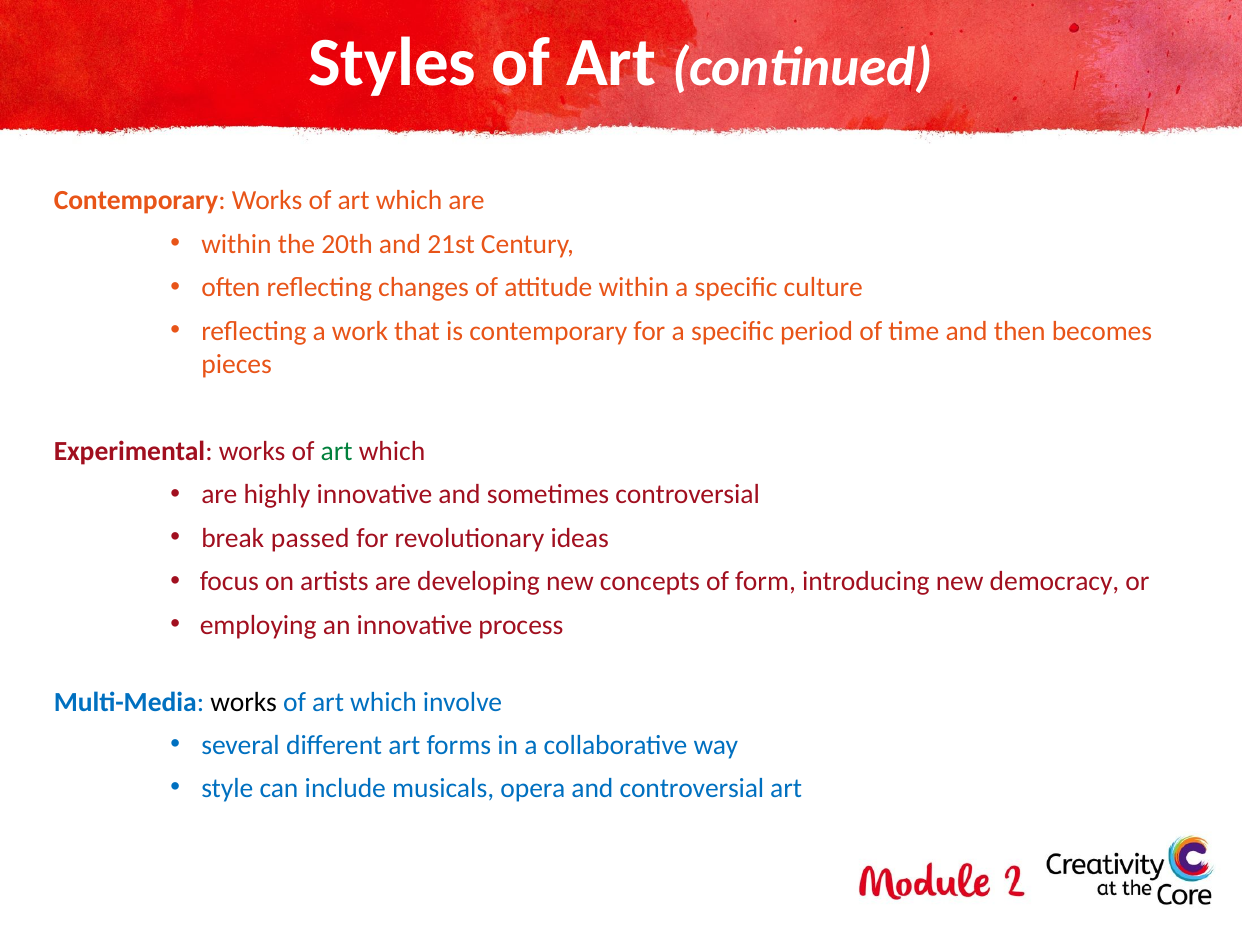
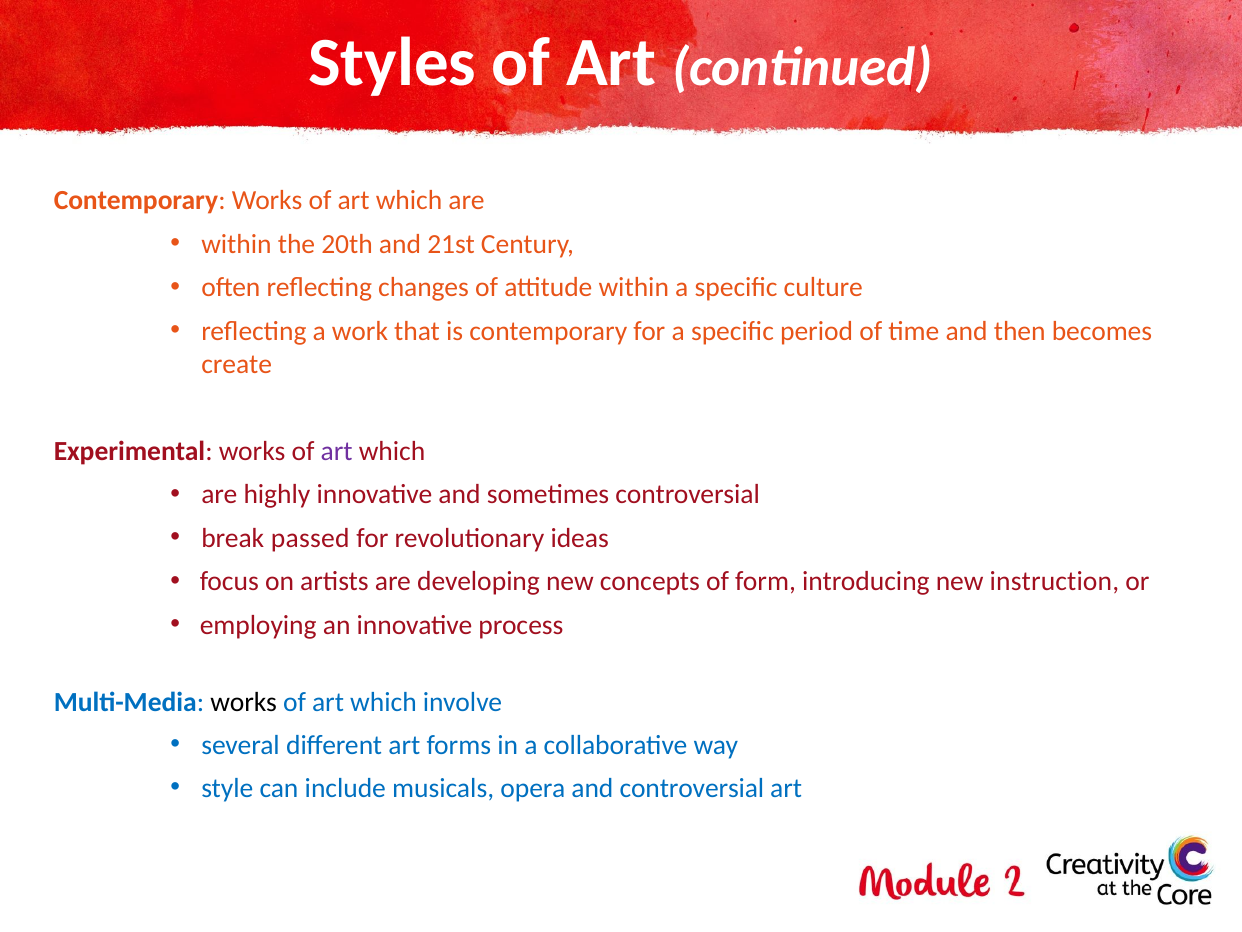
pieces: pieces -> create
art at (337, 451) colour: green -> purple
democracy: democracy -> instruction
